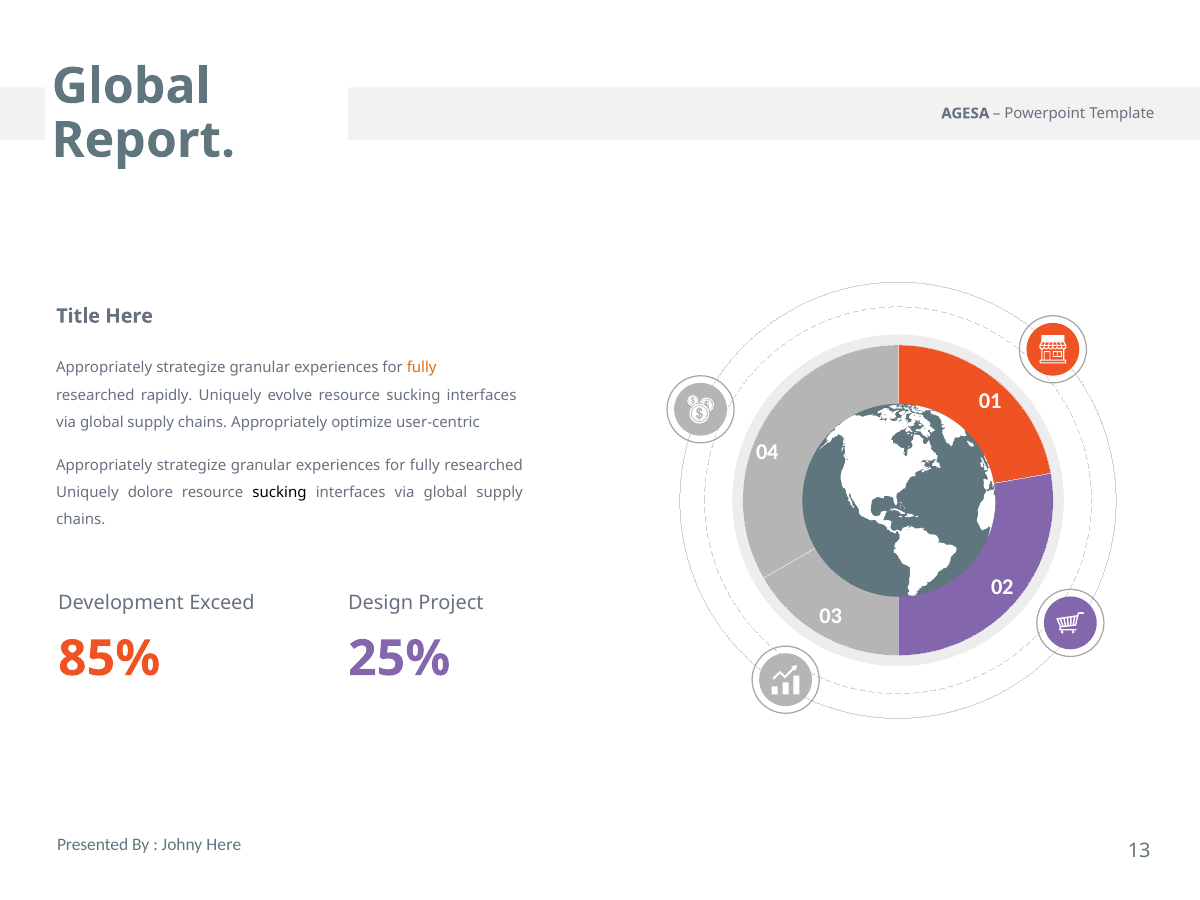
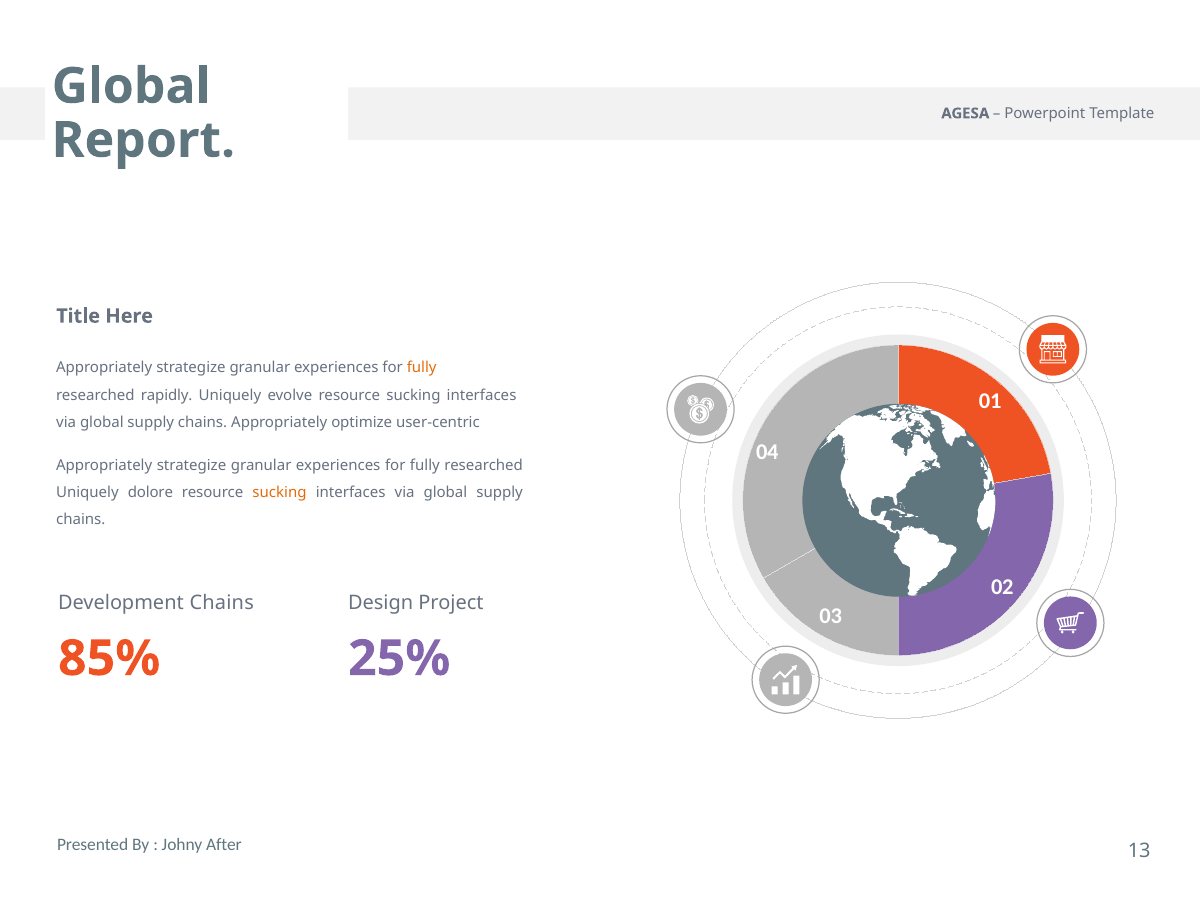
sucking at (280, 492) colour: black -> orange
Development Exceed: Exceed -> Chains
Johny Here: Here -> After
